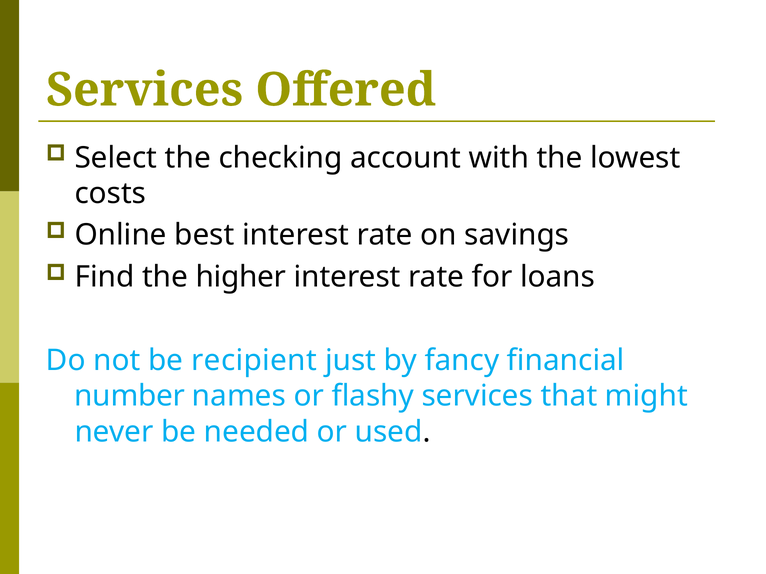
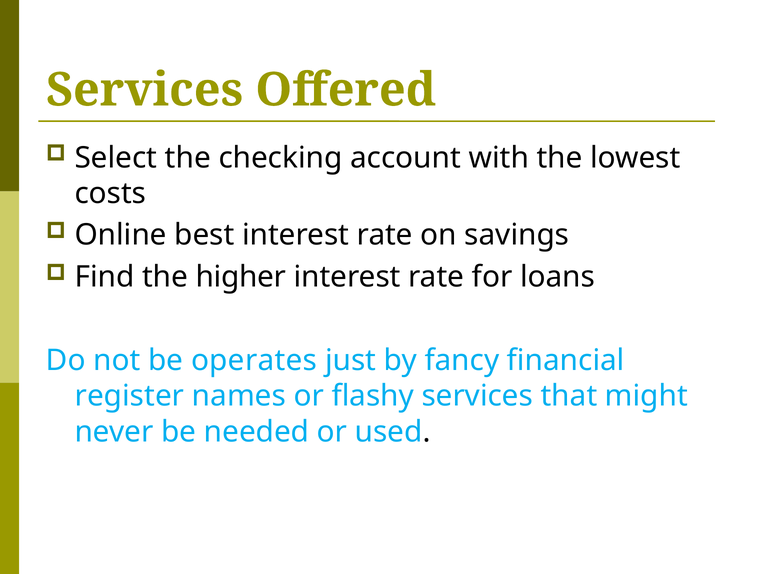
recipient: recipient -> operates
number: number -> register
